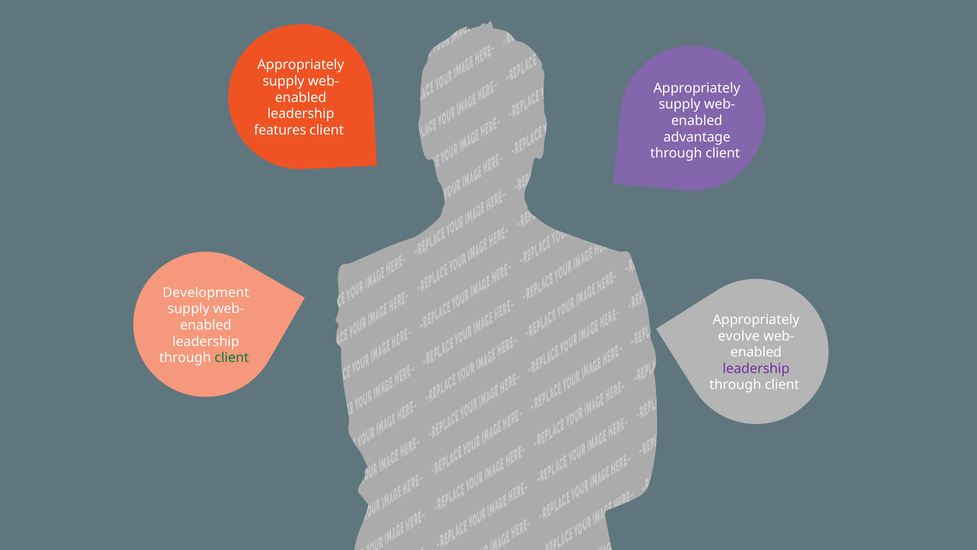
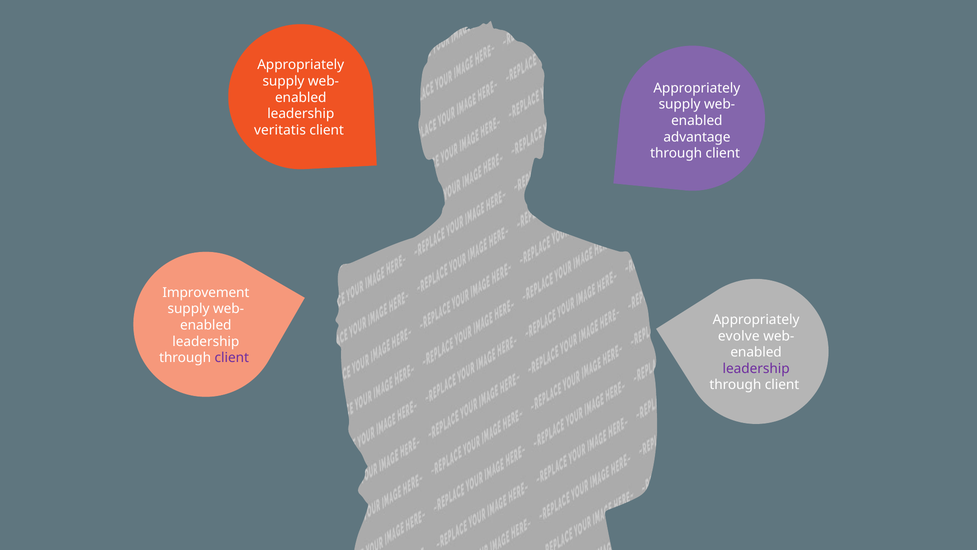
features: features -> veritatis
Development: Development -> Improvement
client at (232, 358) colour: green -> purple
